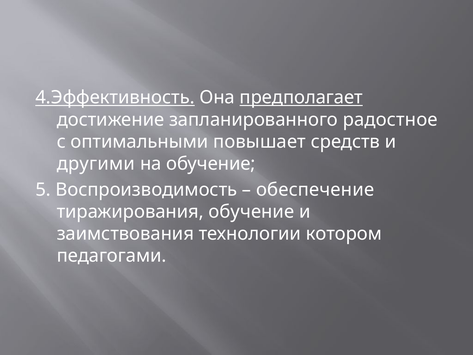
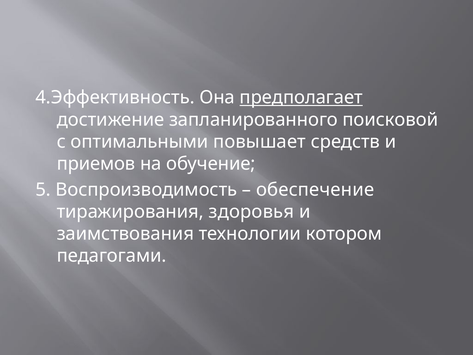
4.Эффективность underline: present -> none
радостное: радостное -> поисковой
другими: другими -> приемов
тиражирования обучение: обучение -> здоровья
